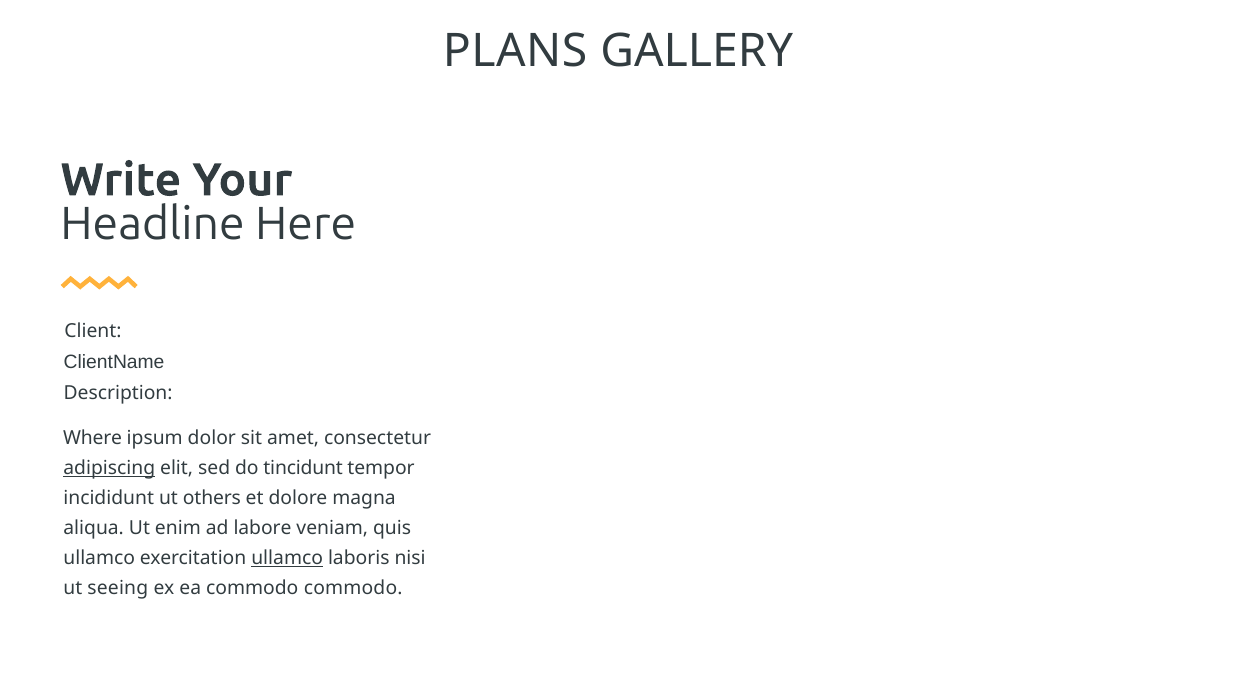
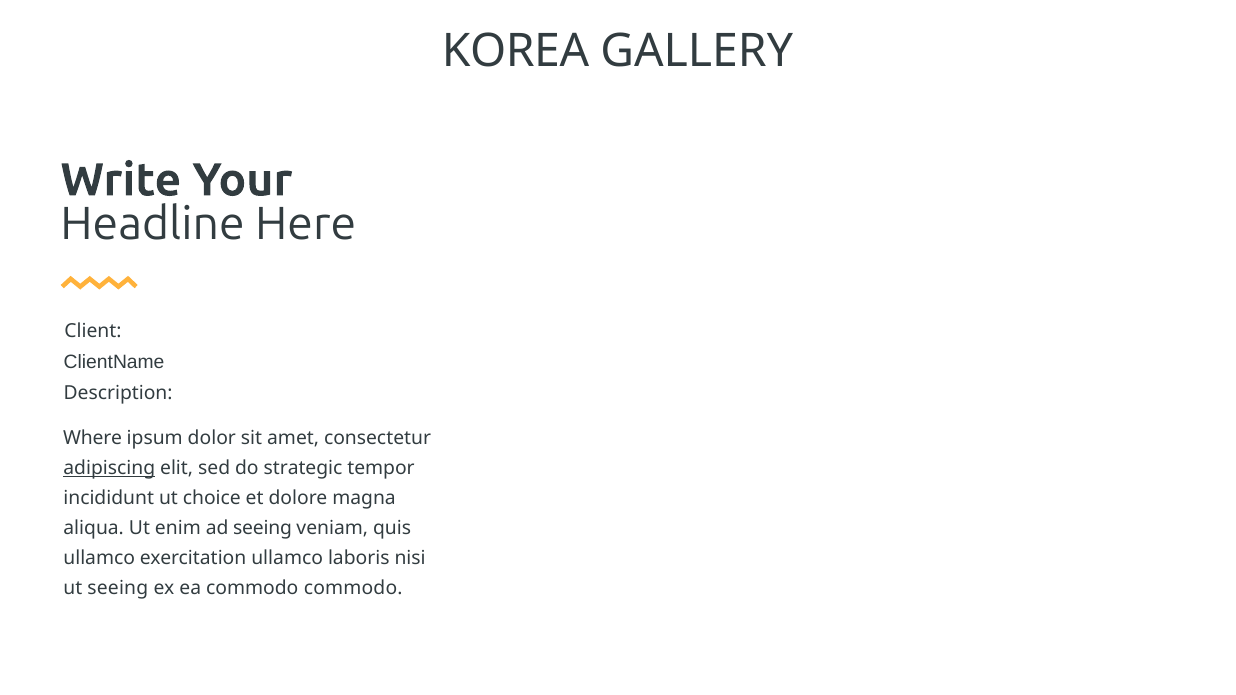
PLANS: PLANS -> KOREA
tincidunt: tincidunt -> strategic
others: others -> choice
ad labore: labore -> seeing
ullamco at (287, 559) underline: present -> none
